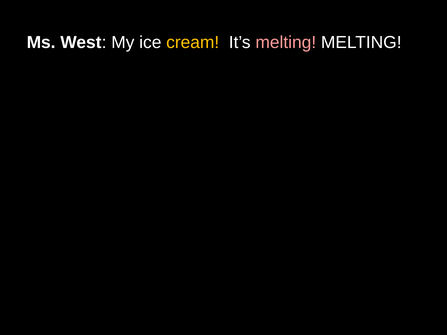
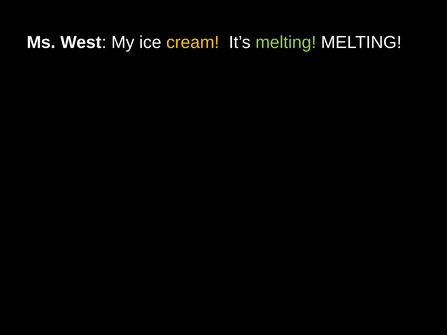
melting at (286, 43) colour: pink -> light green
